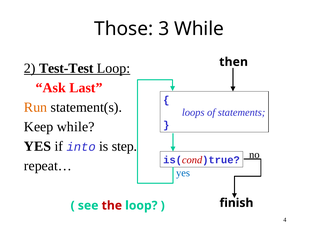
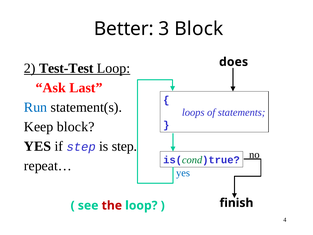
Those: Those -> Better
3 While: While -> Block
then: then -> does
Run colour: orange -> blue
Keep while: while -> block
if into: into -> step
cond colour: red -> green
